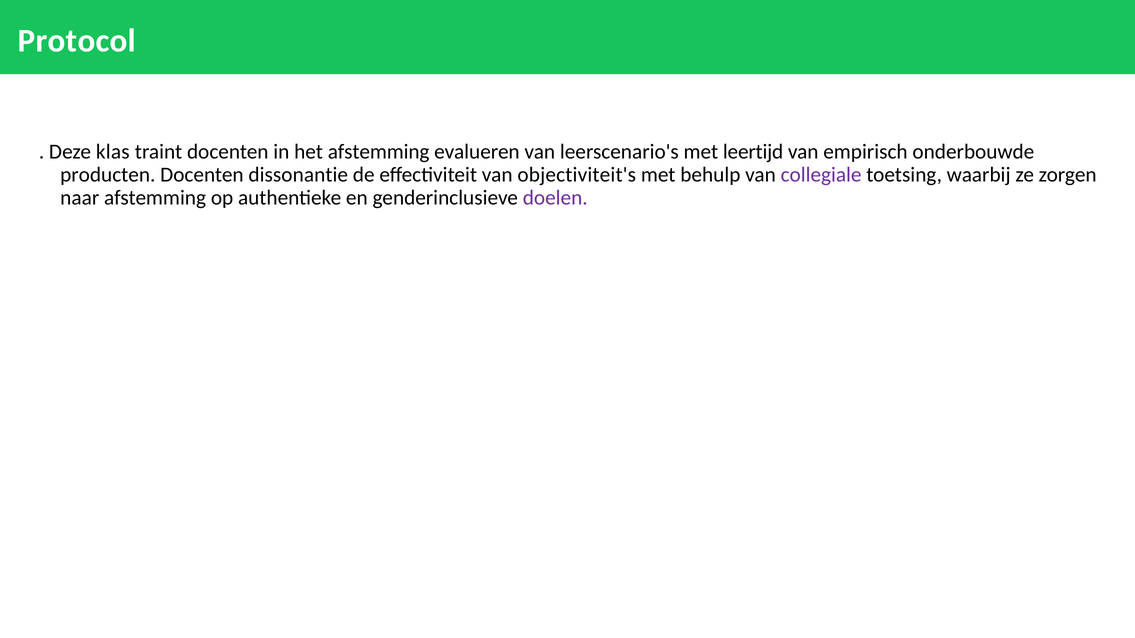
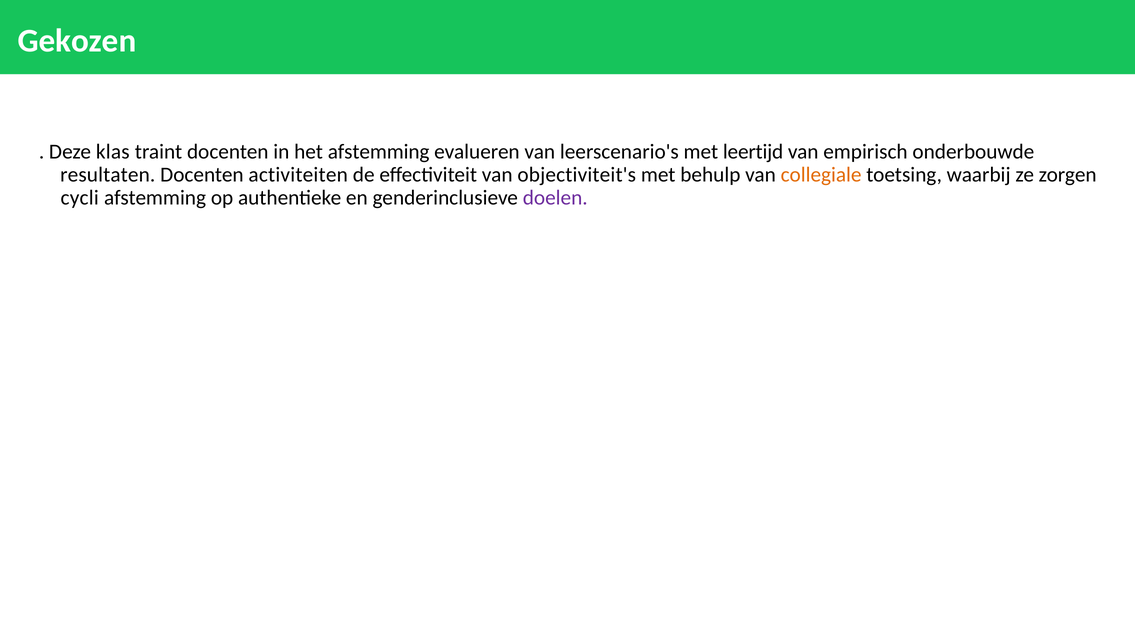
Protocol: Protocol -> Gekozen
producten: producten -> resultaten
dissonantie: dissonantie -> activiteiten
collegiale colour: purple -> orange
naar: naar -> cycli
